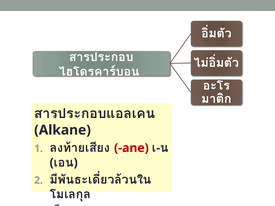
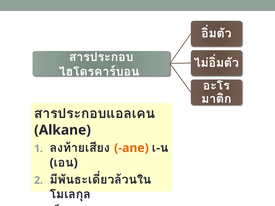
ane colour: red -> orange
